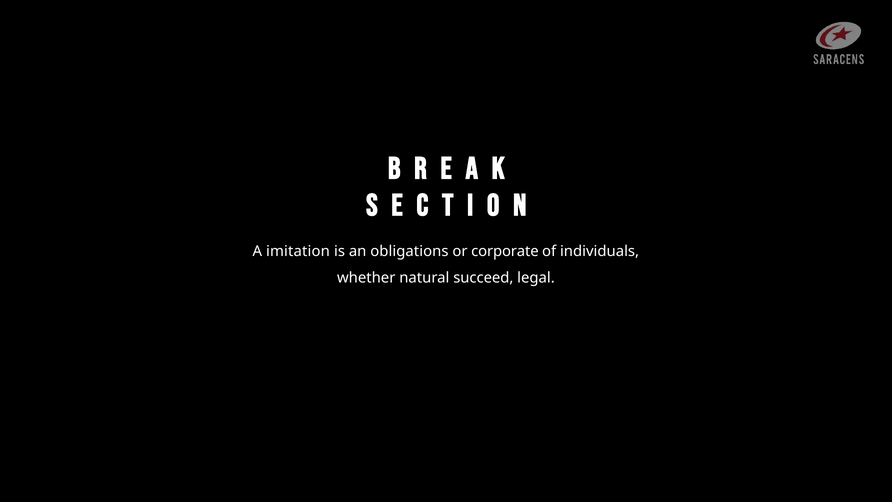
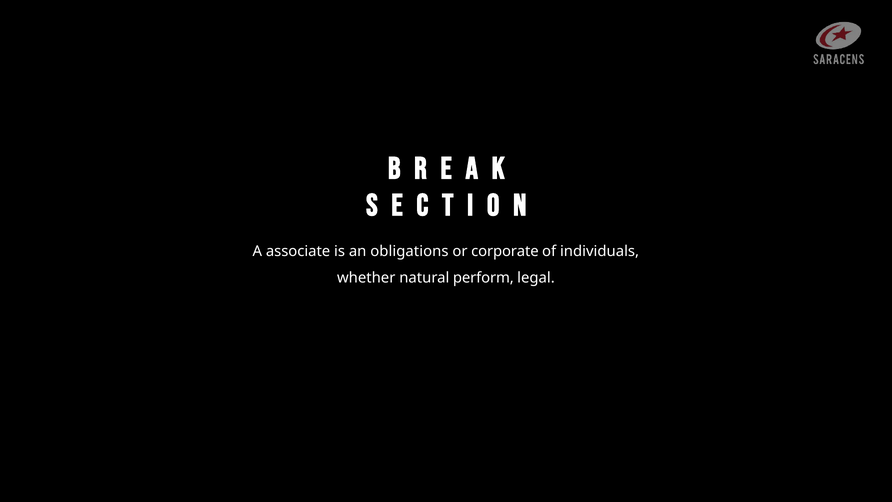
imitation: imitation -> associate
succeed: succeed -> perform
